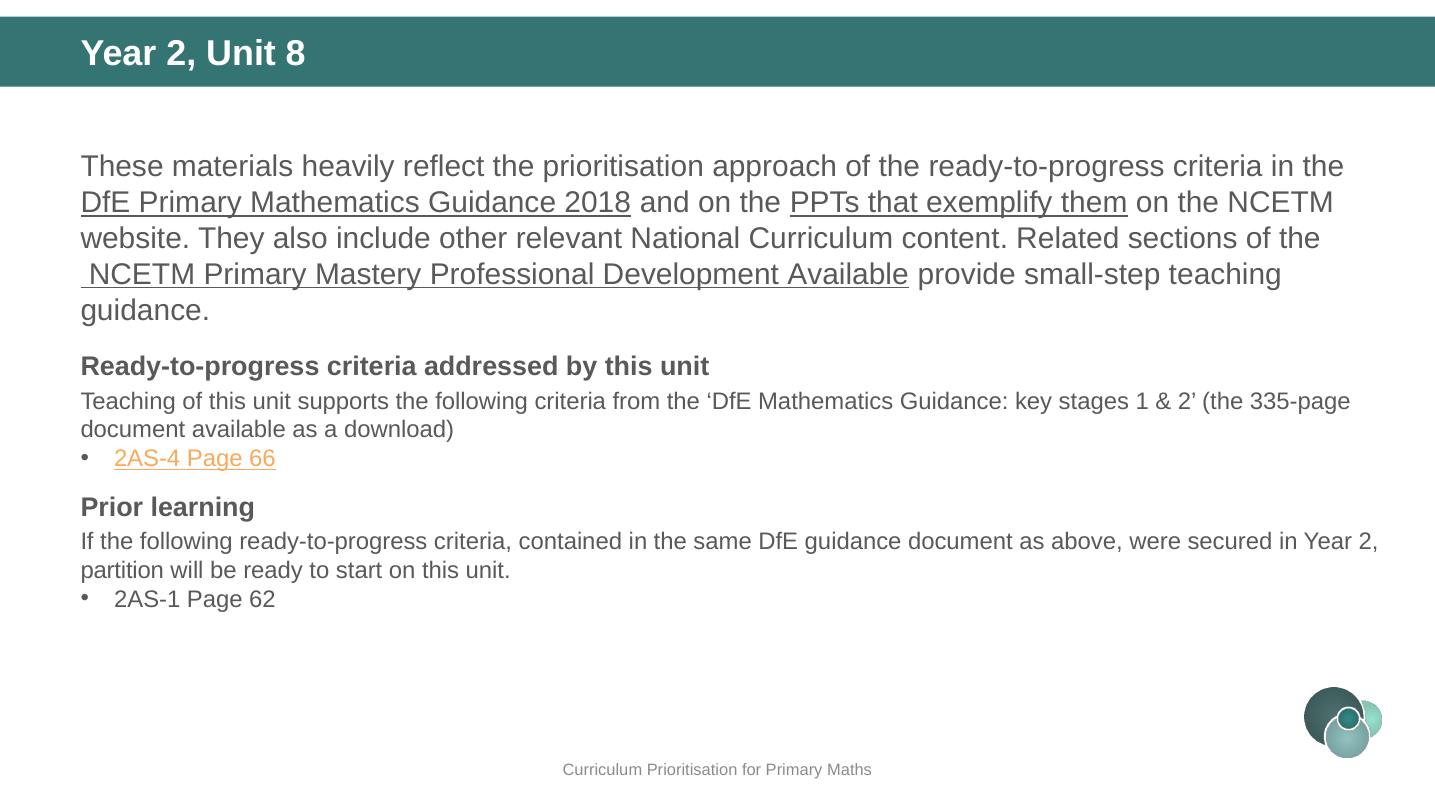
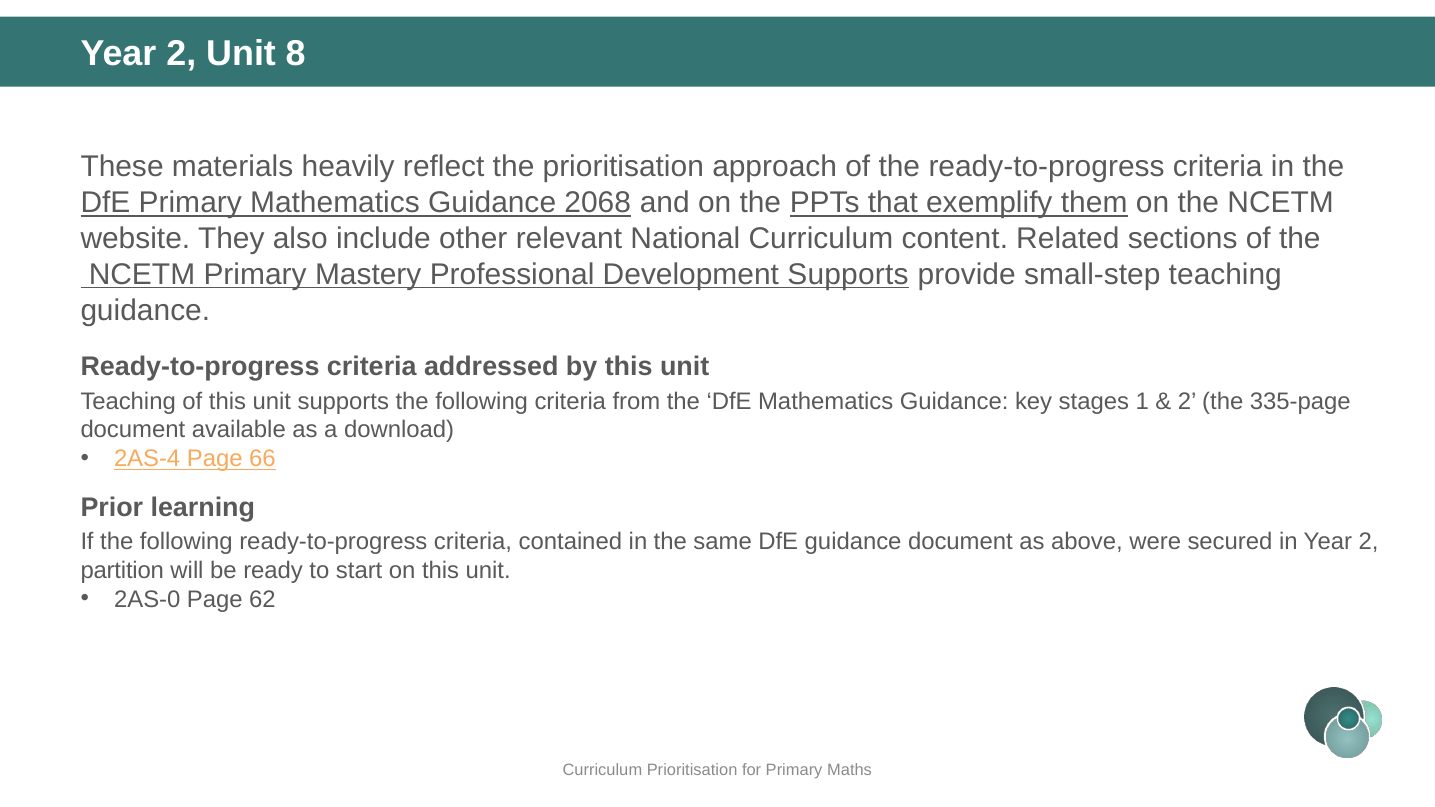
2018: 2018 -> 2068
Development Available: Available -> Supports
2AS-1: 2AS-1 -> 2AS-0
